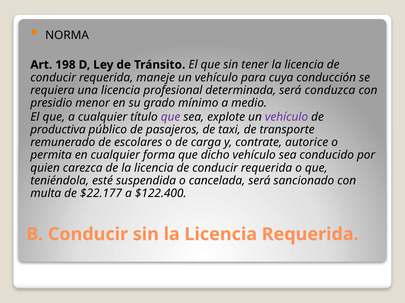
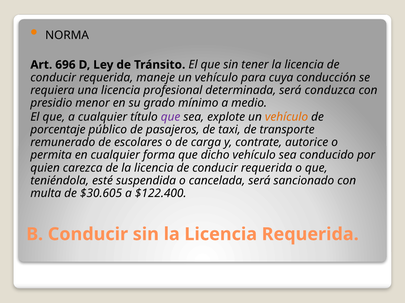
198: 198 -> 696
vehículo at (287, 117) colour: purple -> orange
productiva: productiva -> porcentaje
$22.177: $22.177 -> $30.605
